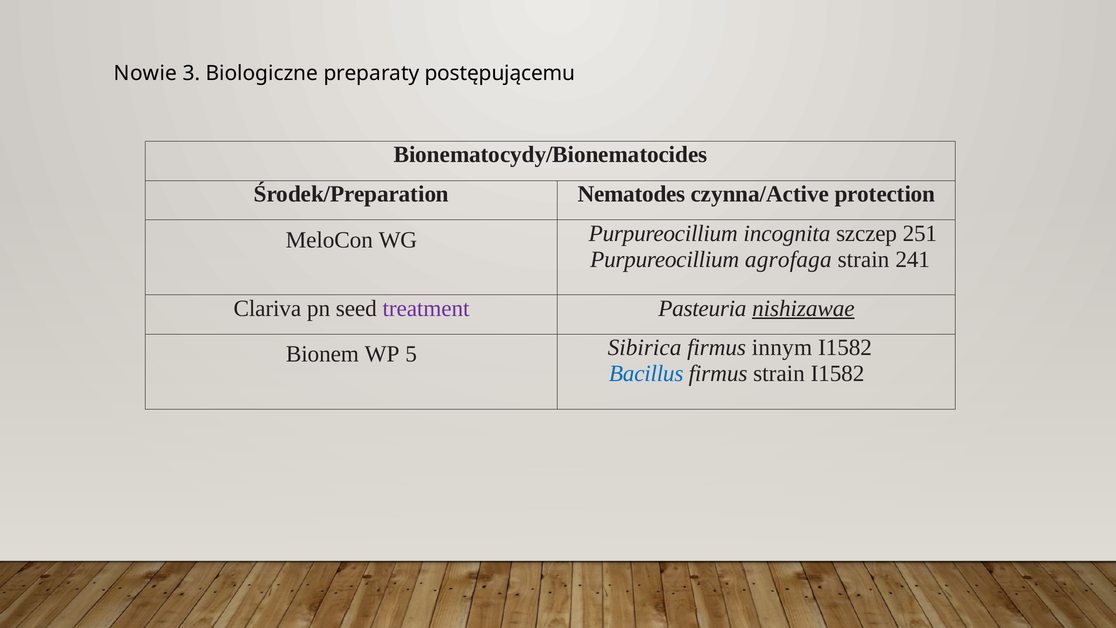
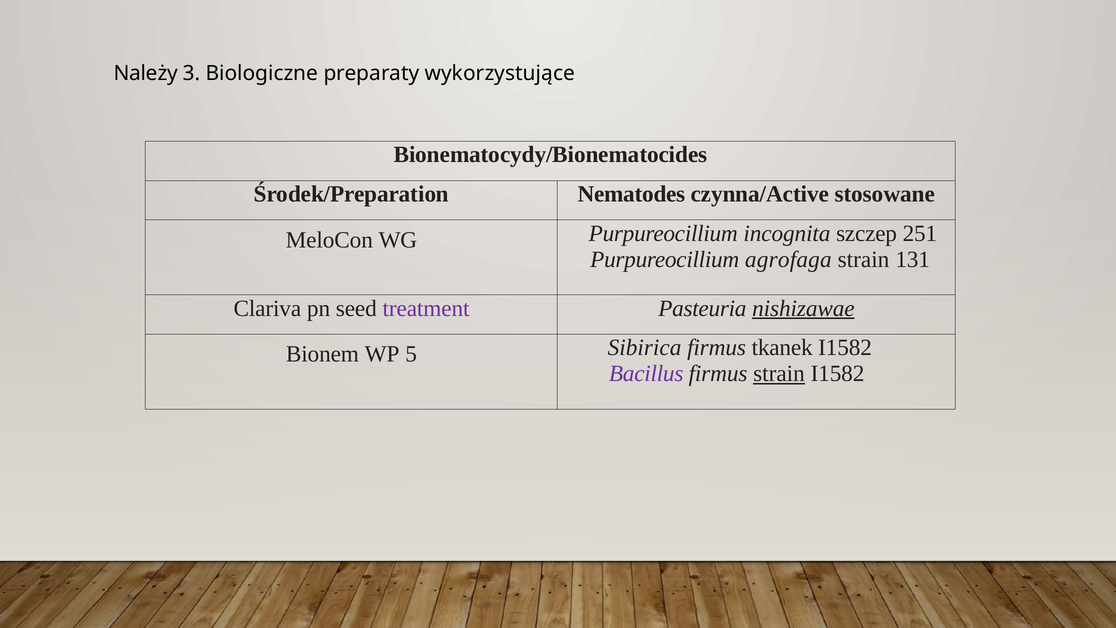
Nowie: Nowie -> Należy
postępującemu: postępującemu -> wykorzystujące
protection: protection -> stosowane
241: 241 -> 131
innym: innym -> tkanek
Bacillus colour: blue -> purple
strain at (779, 374) underline: none -> present
